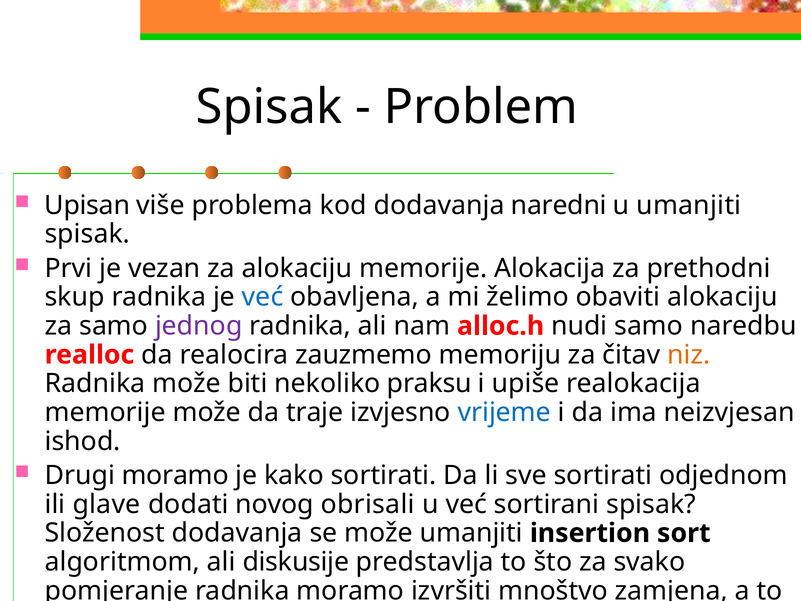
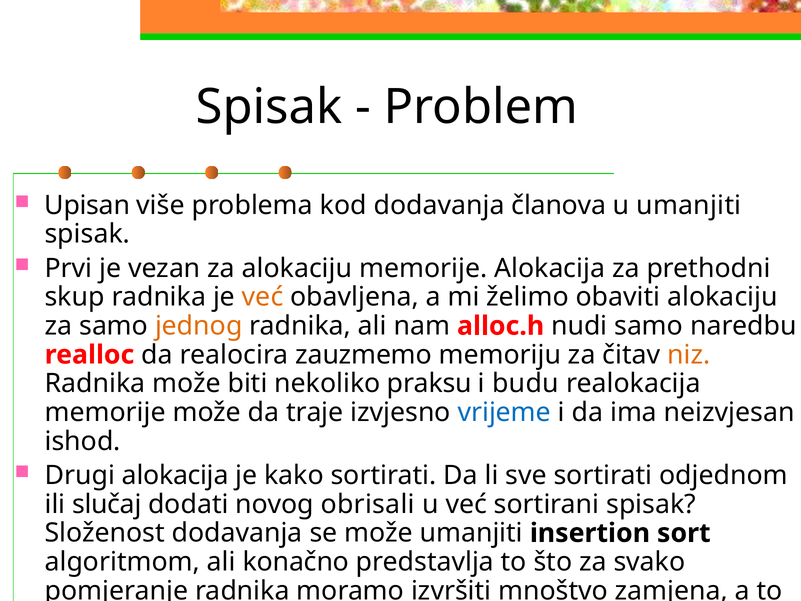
naredni: naredni -> članova
već at (263, 297) colour: blue -> orange
jednog colour: purple -> orange
upiše: upiše -> budu
Drugi moramo: moramo -> alokacija
glave: glave -> slučaj
diskusije: diskusije -> konačno
